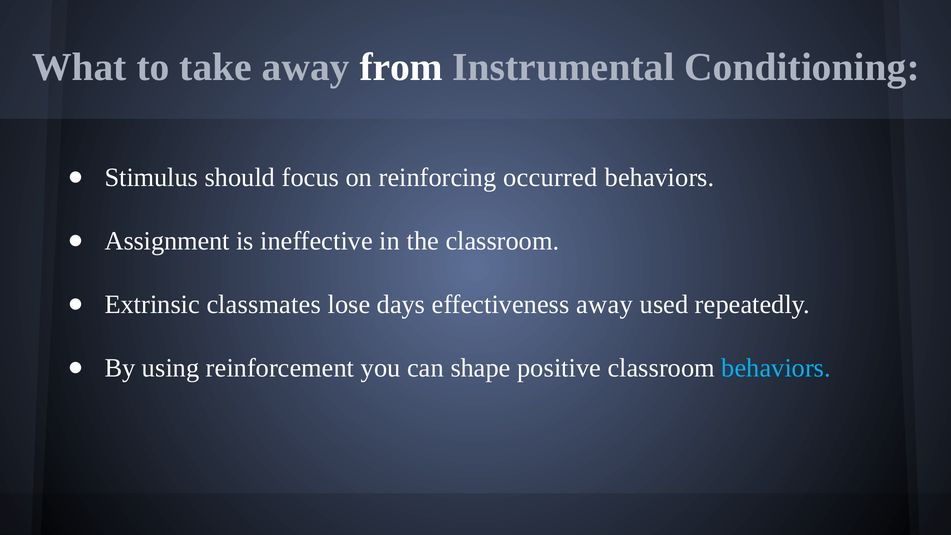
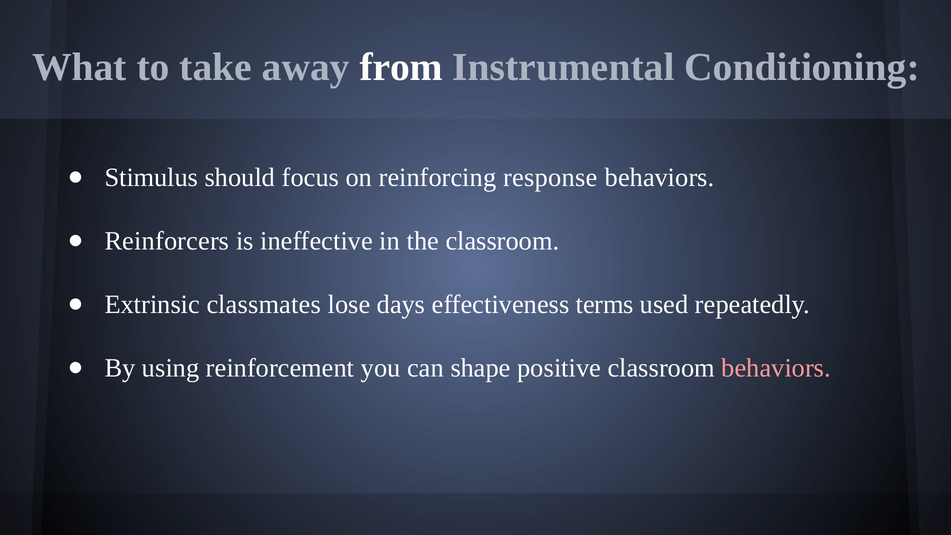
occurred: occurred -> response
Assignment: Assignment -> Reinforcers
effectiveness away: away -> terms
behaviors at (776, 368) colour: light blue -> pink
